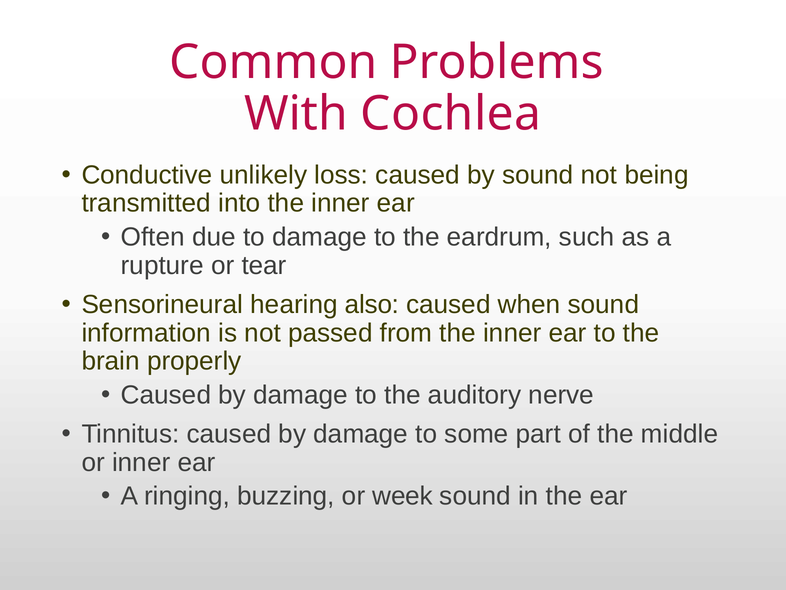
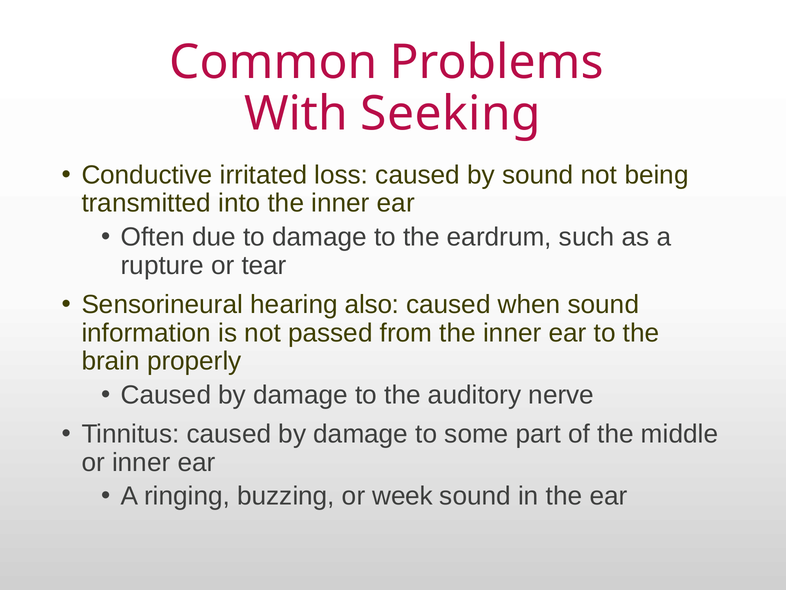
Cochlea: Cochlea -> Seeking
unlikely: unlikely -> irritated
